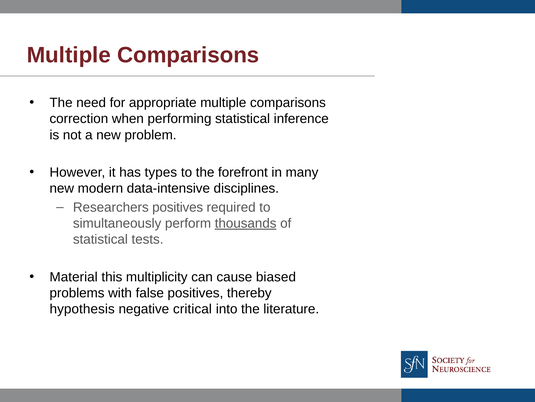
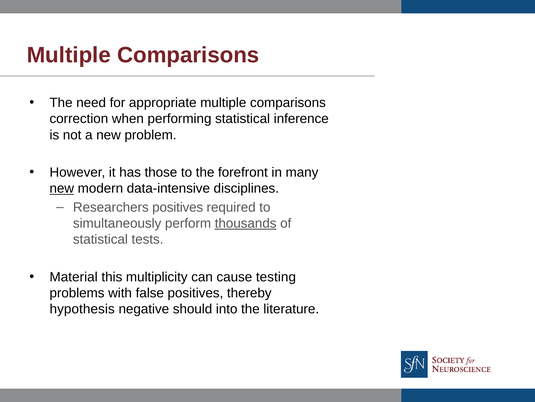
types: types -> those
new at (62, 188) underline: none -> present
biased: biased -> testing
critical: critical -> should
